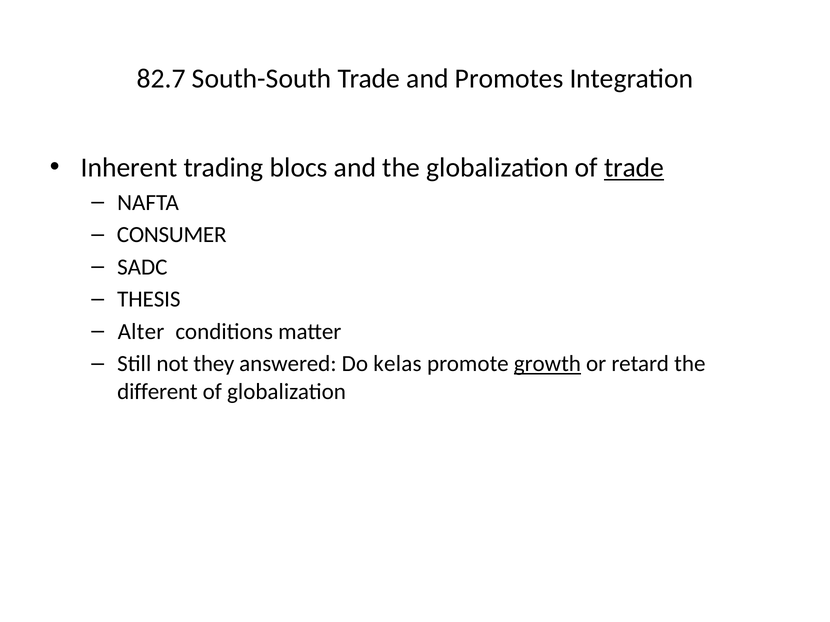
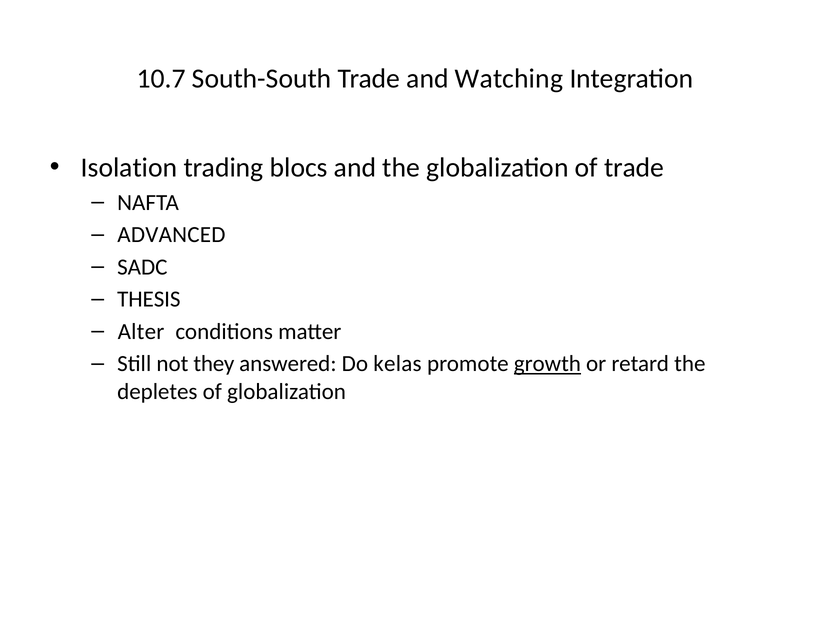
82.7: 82.7 -> 10.7
Promotes: Promotes -> Watching
Inherent: Inherent -> Isolation
trade at (634, 168) underline: present -> none
CONSUMER: CONSUMER -> ADVANCED
different: different -> depletes
